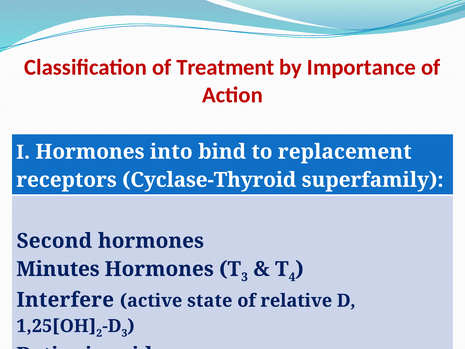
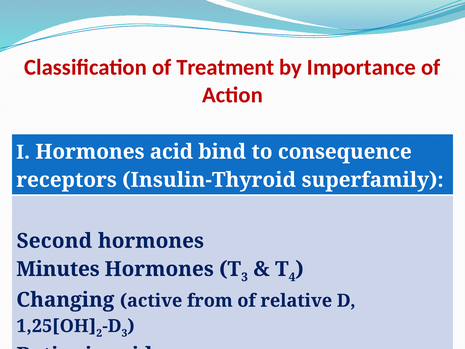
Hormones into: into -> acid
replacement: replacement -> consequence
Cyclase-Thyroid: Cyclase-Thyroid -> Insulin-Thyroid
Interfere: Interfere -> Changing
state: state -> from
